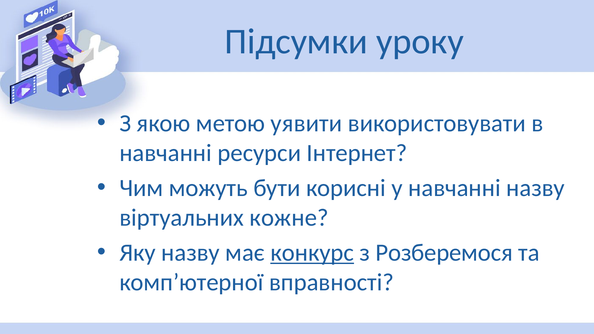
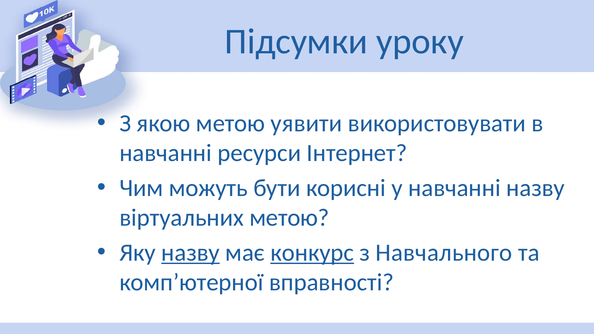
віртуальних кожне: кожне -> метою
назву at (191, 253) underline: none -> present
Розберемося: Розберемося -> Навчального
